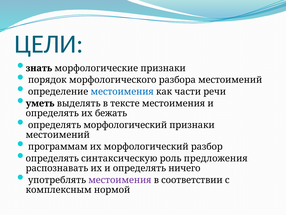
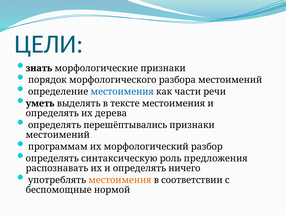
бежать: бежать -> дерева
определять морфологический: морфологический -> перешёптывались
местоимения at (120, 180) colour: purple -> orange
комплексным: комплексным -> беспомощные
